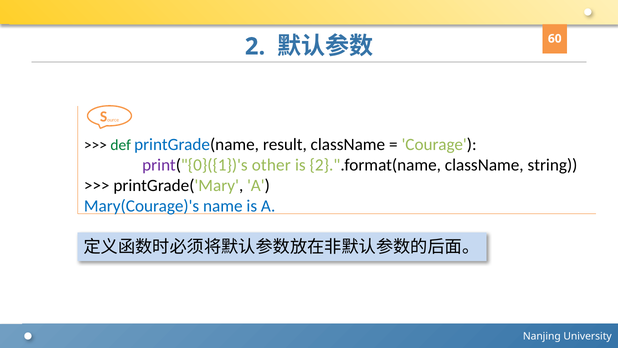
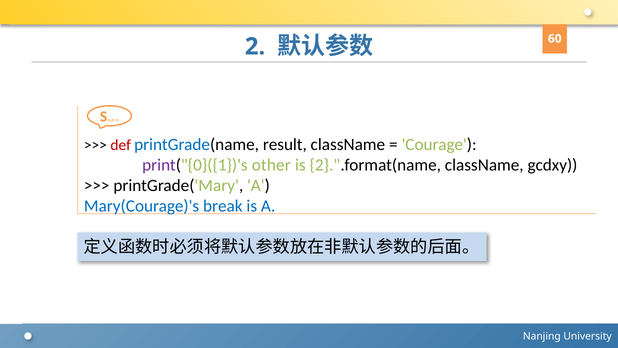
def colour: green -> red
string: string -> gcdxy
name: name -> break
